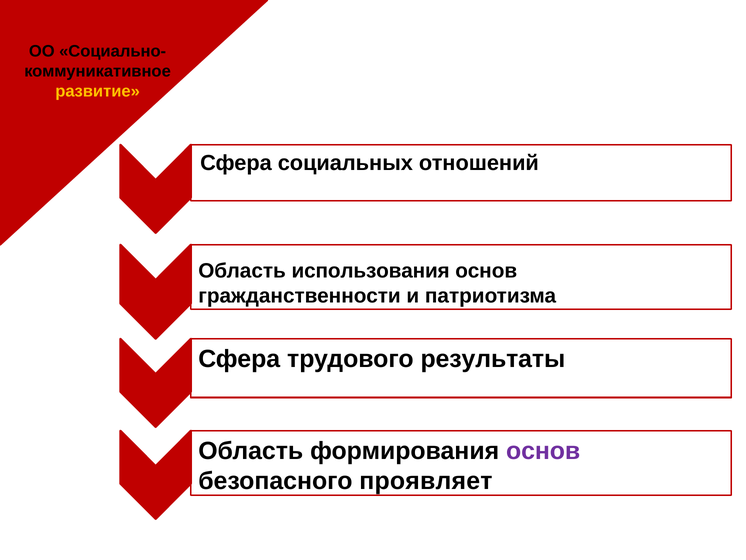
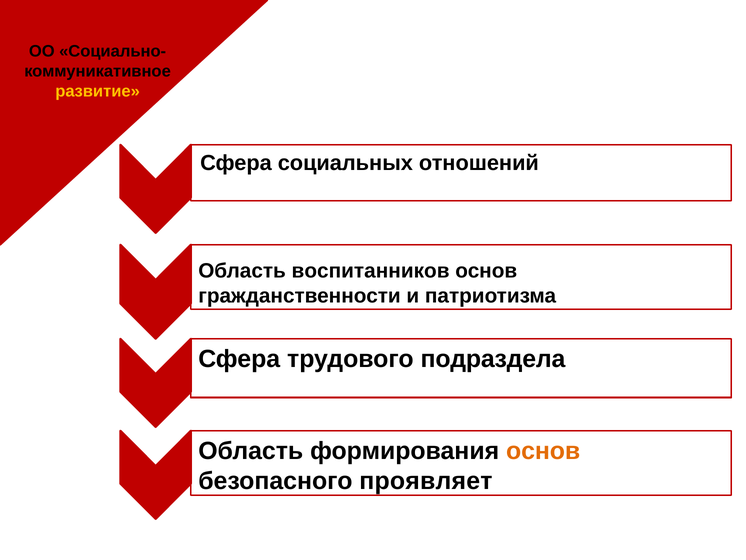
использования: использования -> воспитанников
результаты: результаты -> подраздела
основ at (543, 451) colour: purple -> orange
